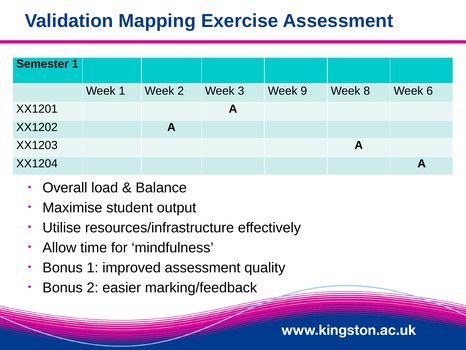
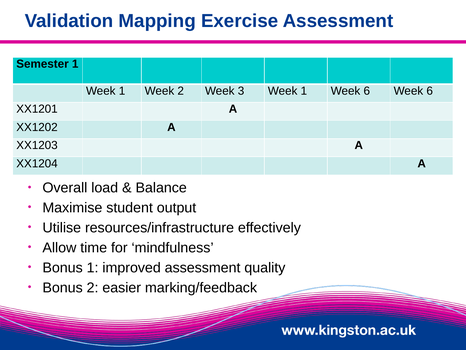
3 Week 9: 9 -> 1
8 at (367, 91): 8 -> 6
